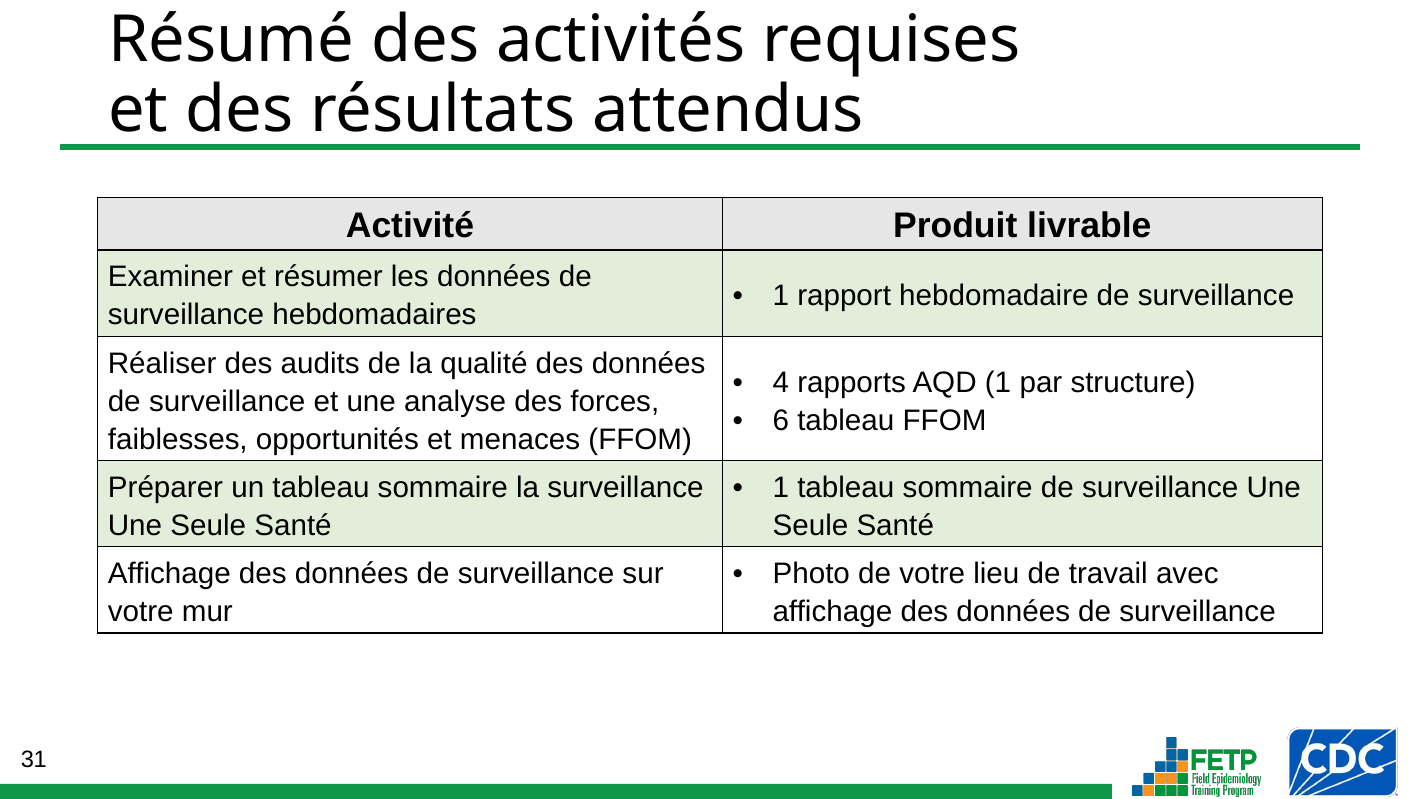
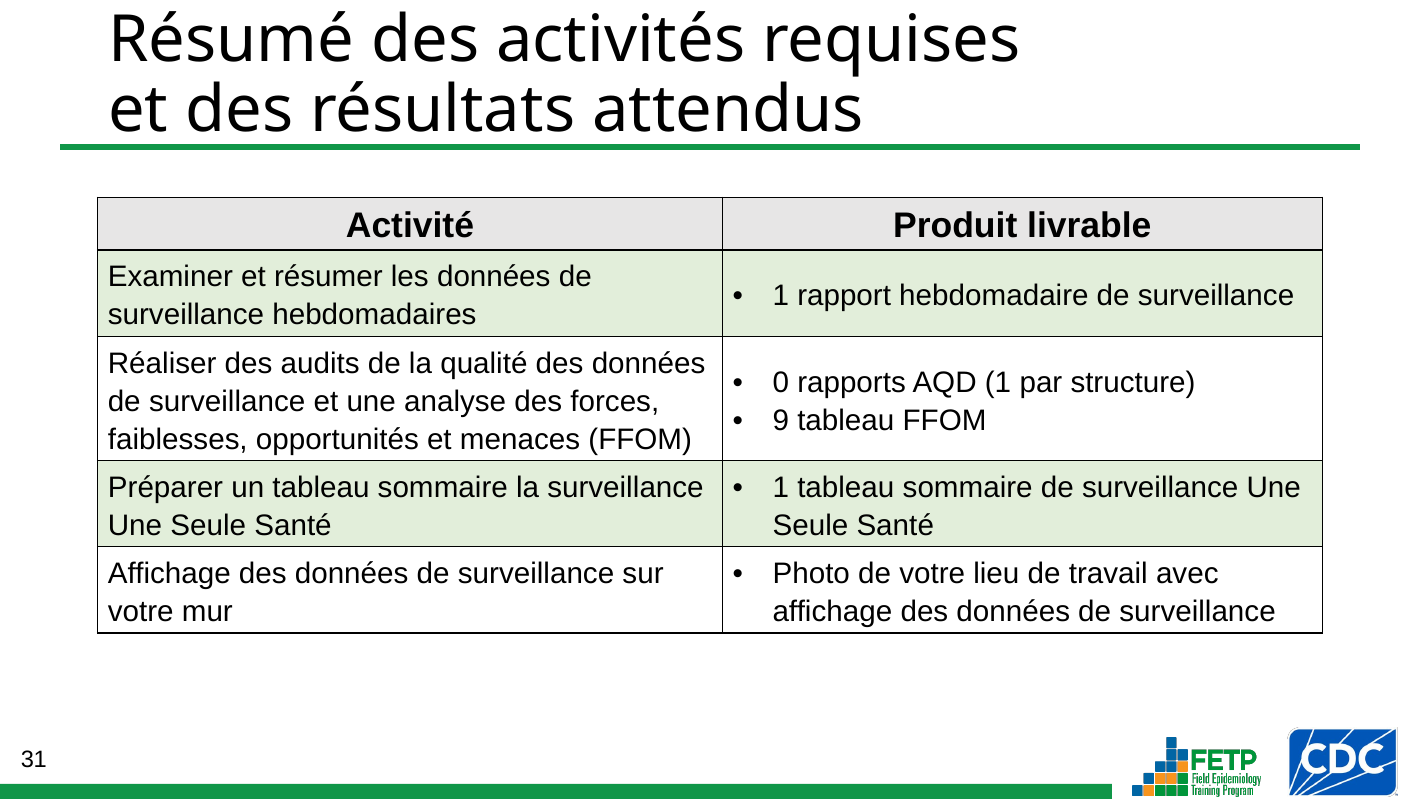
4: 4 -> 0
6: 6 -> 9
